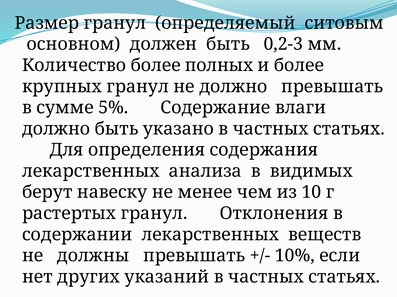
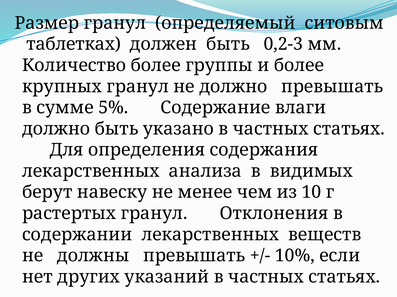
основном: основном -> таблетках
полных: полных -> группы
